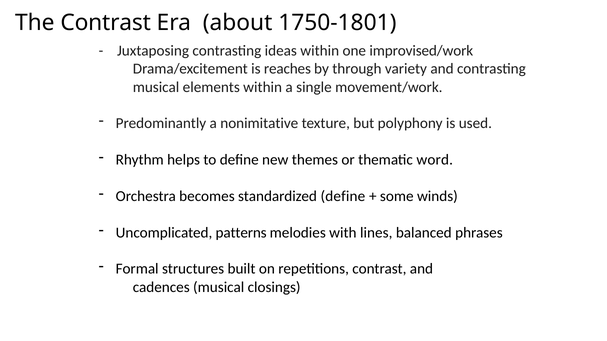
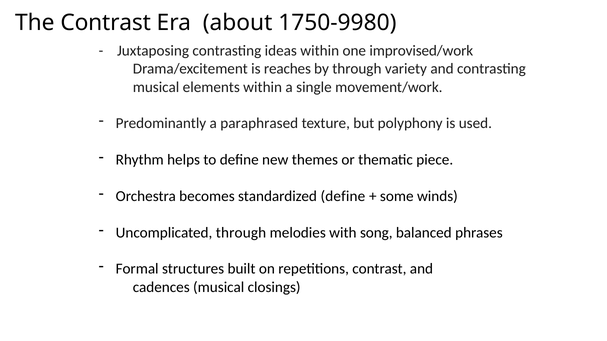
1750-1801: 1750-1801 -> 1750-9980
nonimitative: nonimitative -> paraphrased
word: word -> piece
Uncomplicated patterns: patterns -> through
lines: lines -> song
